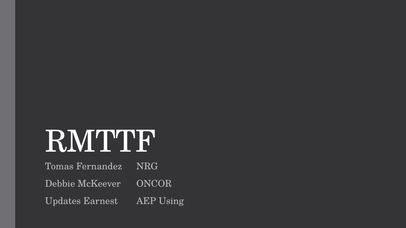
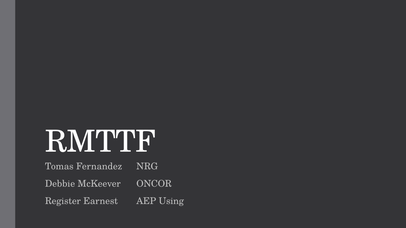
Updates: Updates -> Register
